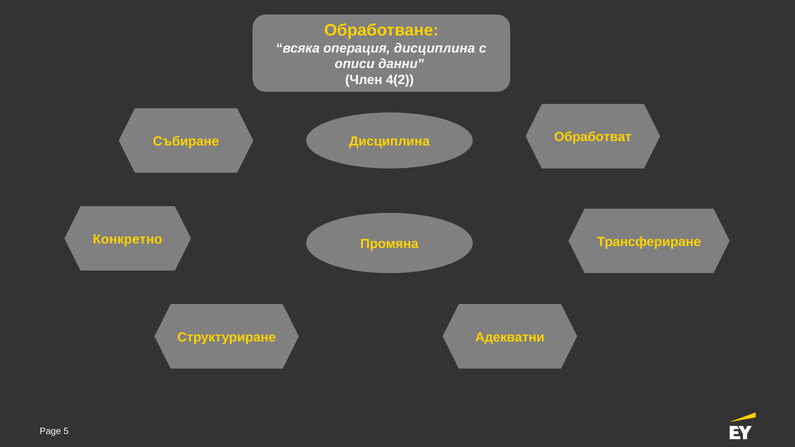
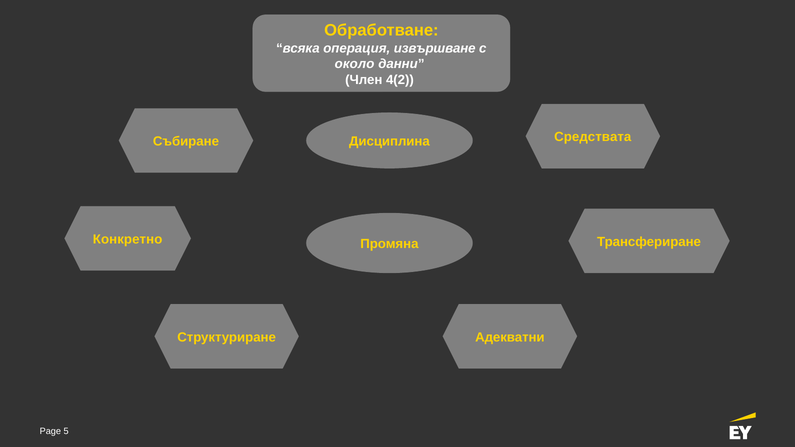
операция дисциплина: дисциплина -> извършване
описи: описи -> около
Обработват: Обработват -> Средствата
